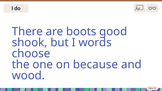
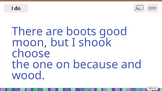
shook: shook -> moon
words: words -> shook
